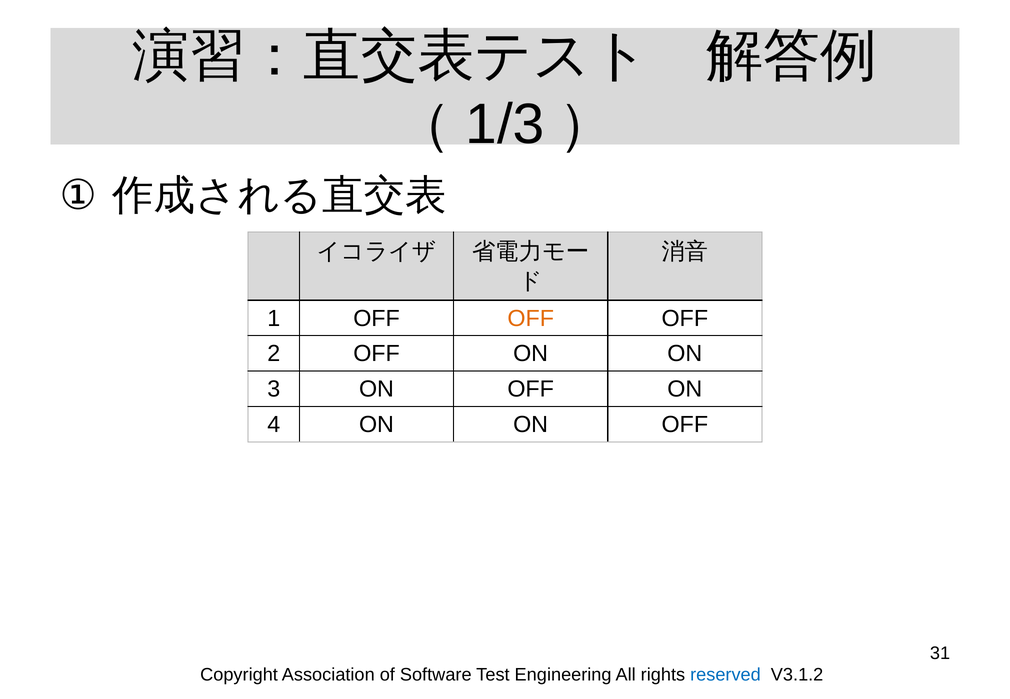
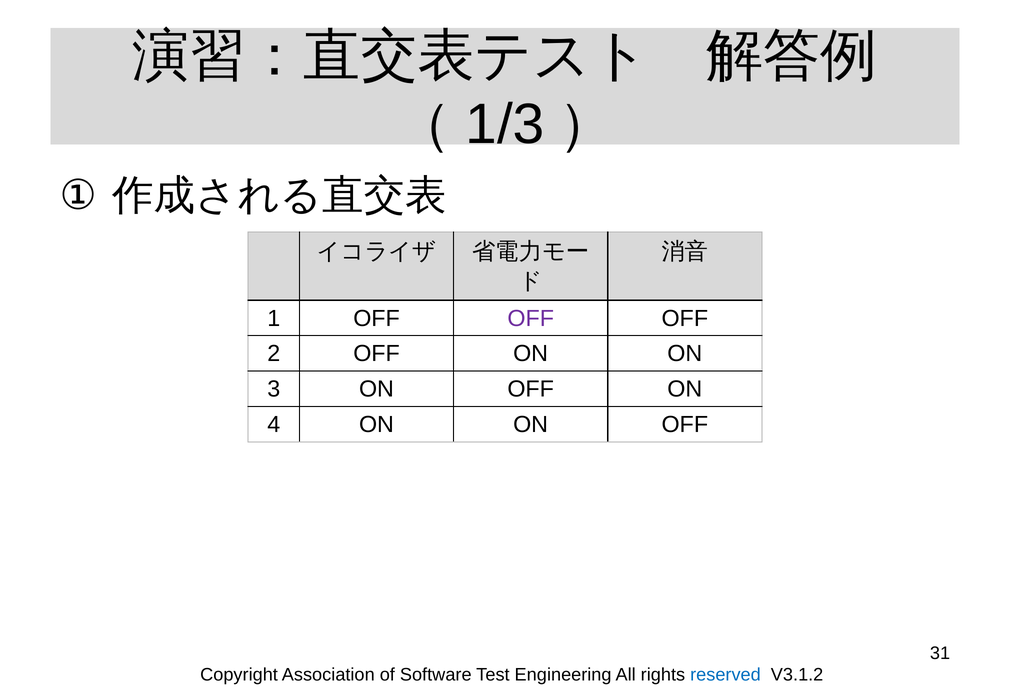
OFF at (531, 318) colour: orange -> purple
